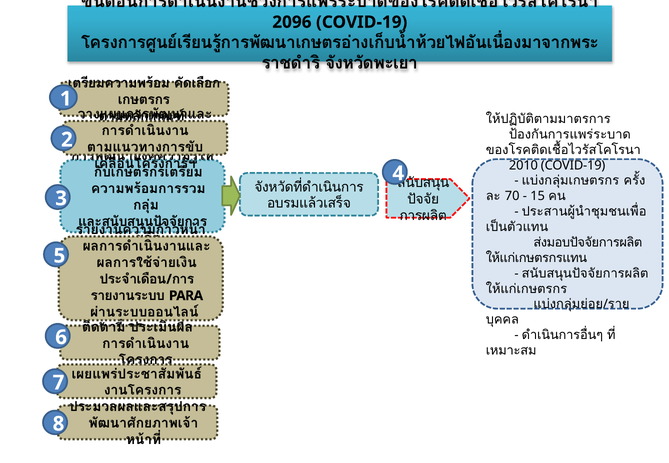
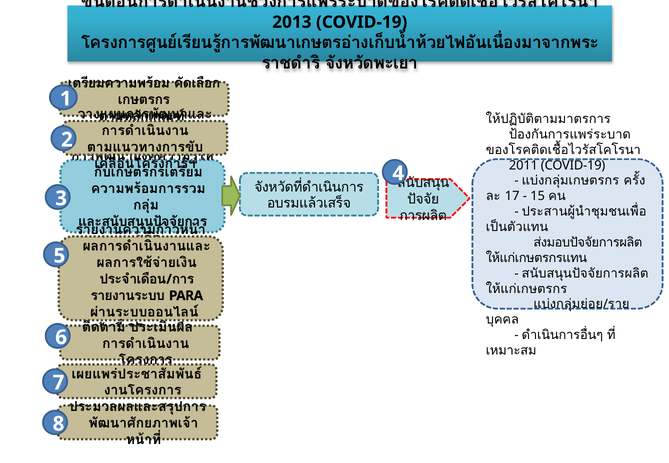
2096: 2096 -> 2013
2010: 2010 -> 2011
70: 70 -> 17
